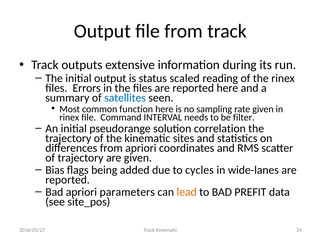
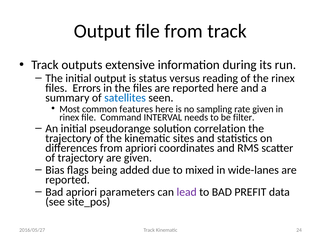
scaled: scaled -> versus
function: function -> features
cycles: cycles -> mixed
lead colour: orange -> purple
